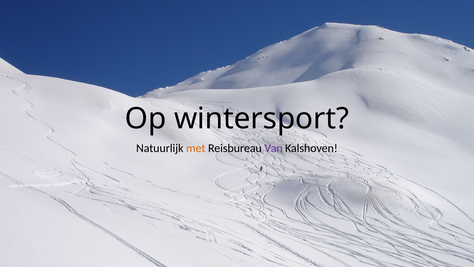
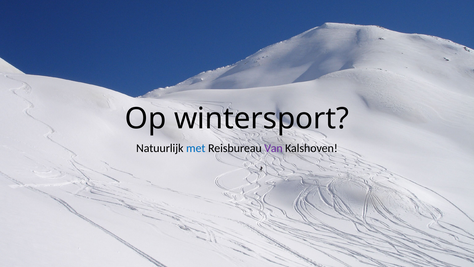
met colour: orange -> blue
